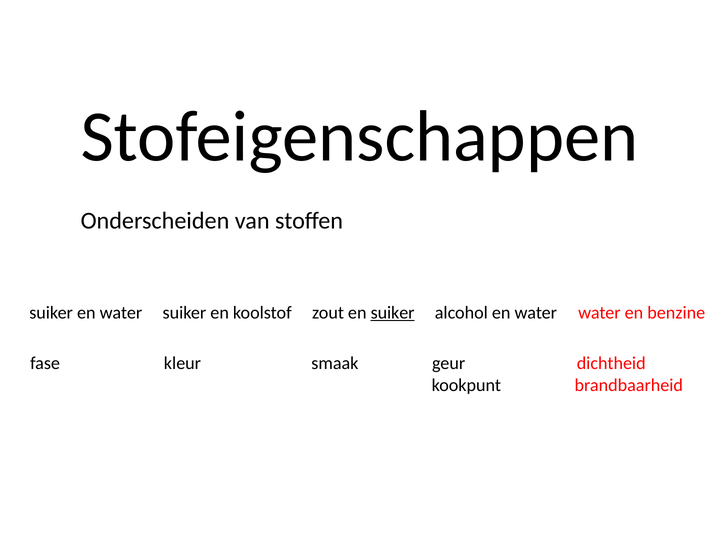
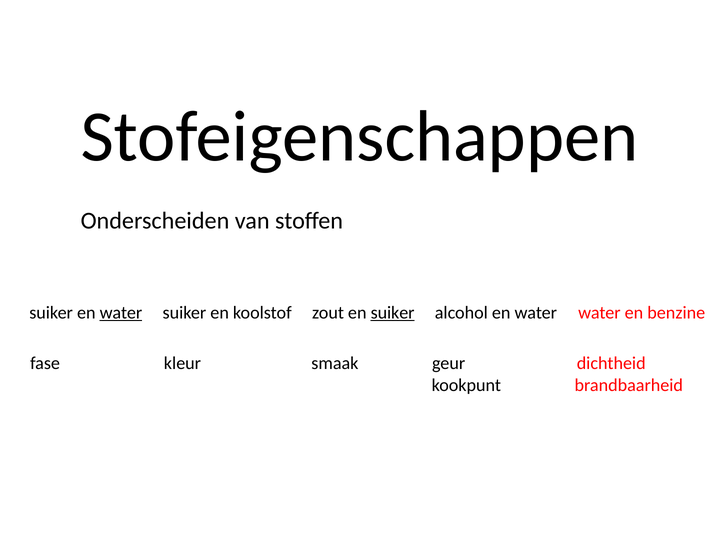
water at (121, 313) underline: none -> present
